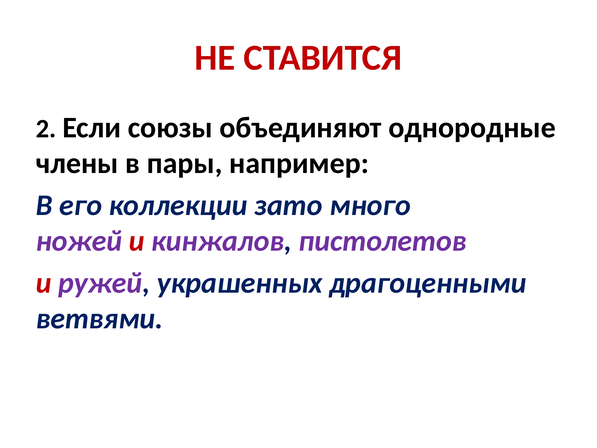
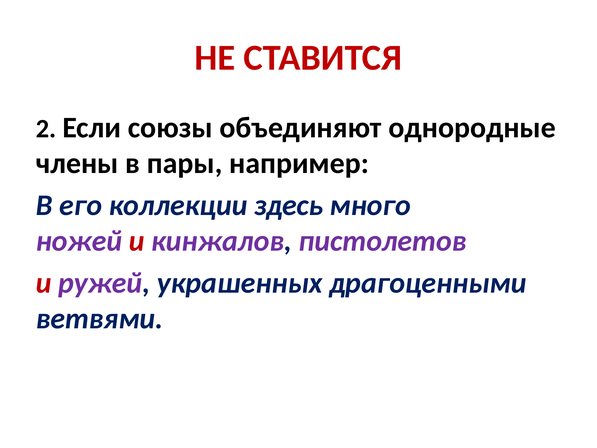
зато: зато -> здесь
